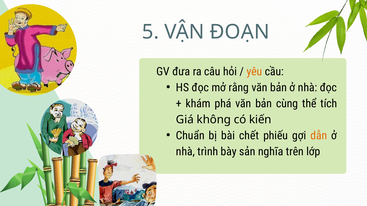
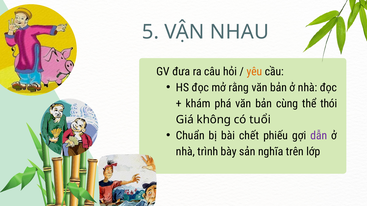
ĐOẠN: ĐOẠN -> NHAU
tích: tích -> thói
kiến: kiến -> tuổi
dẫn colour: orange -> purple
